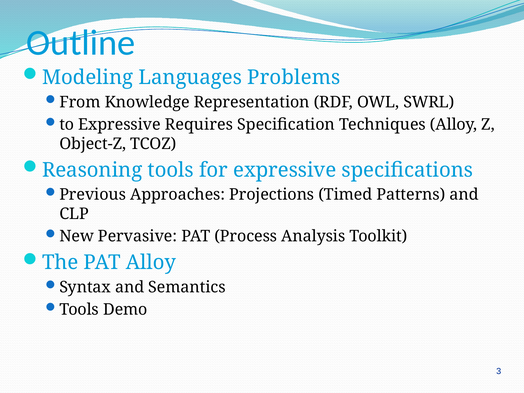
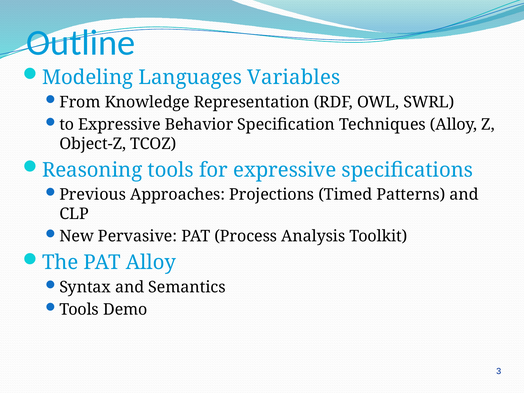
Problems: Problems -> Variables
Requires: Requires -> Behavior
